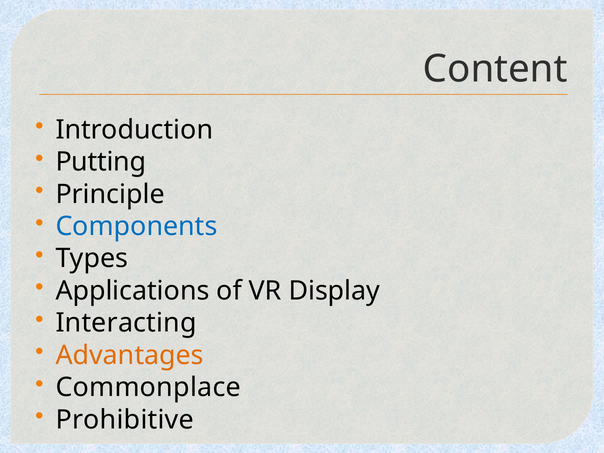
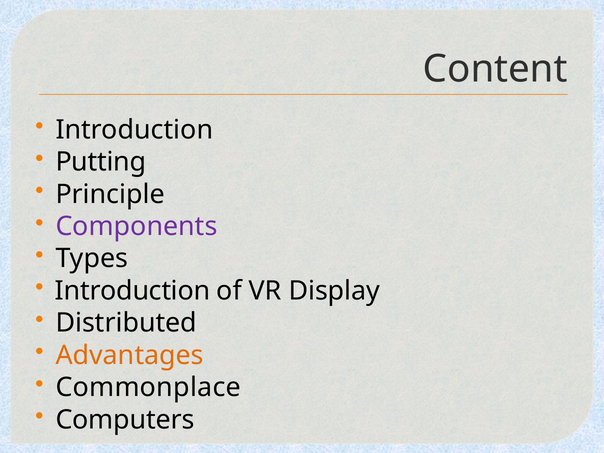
Components colour: blue -> purple
Applications at (132, 291): Applications -> Introduction
Interacting: Interacting -> Distributed
Prohibitive: Prohibitive -> Computers
